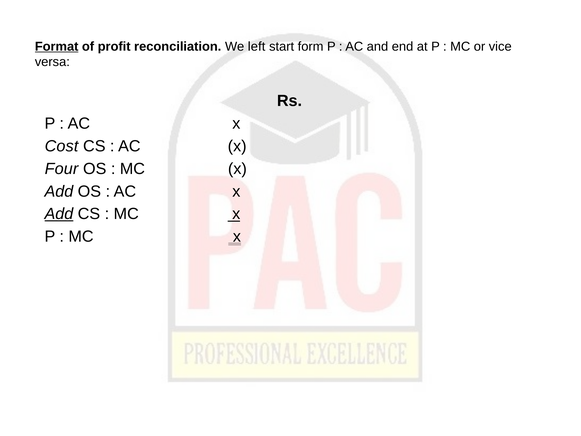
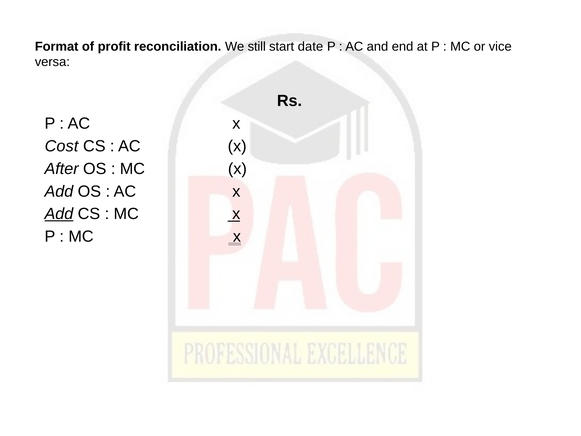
Format underline: present -> none
left: left -> still
form: form -> date
Four: Four -> After
